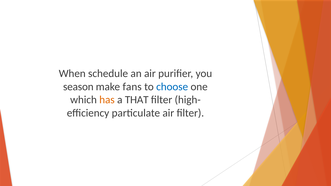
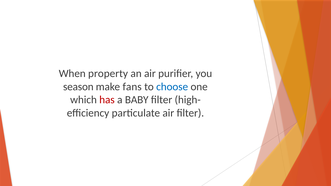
schedule: schedule -> property
has colour: orange -> red
THAT: THAT -> BABY
